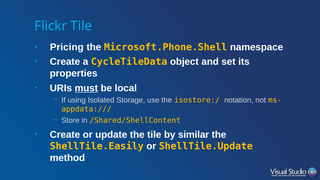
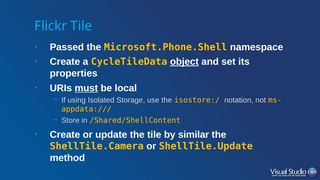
Pricing: Pricing -> Passed
object underline: none -> present
ShellTile.Easily: ShellTile.Easily -> ShellTile.Camera
